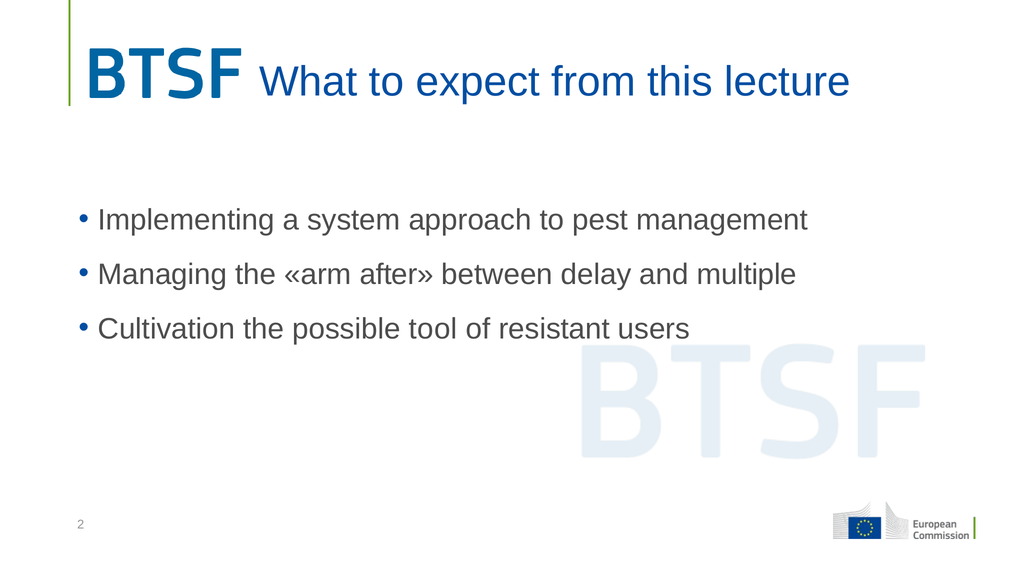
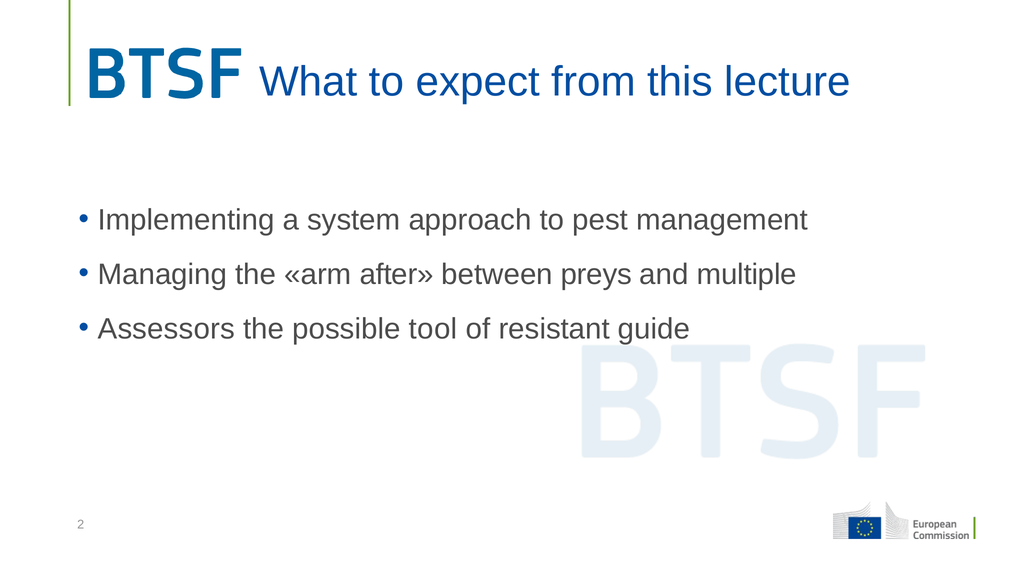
delay: delay -> preys
Cultivation: Cultivation -> Assessors
users: users -> guide
